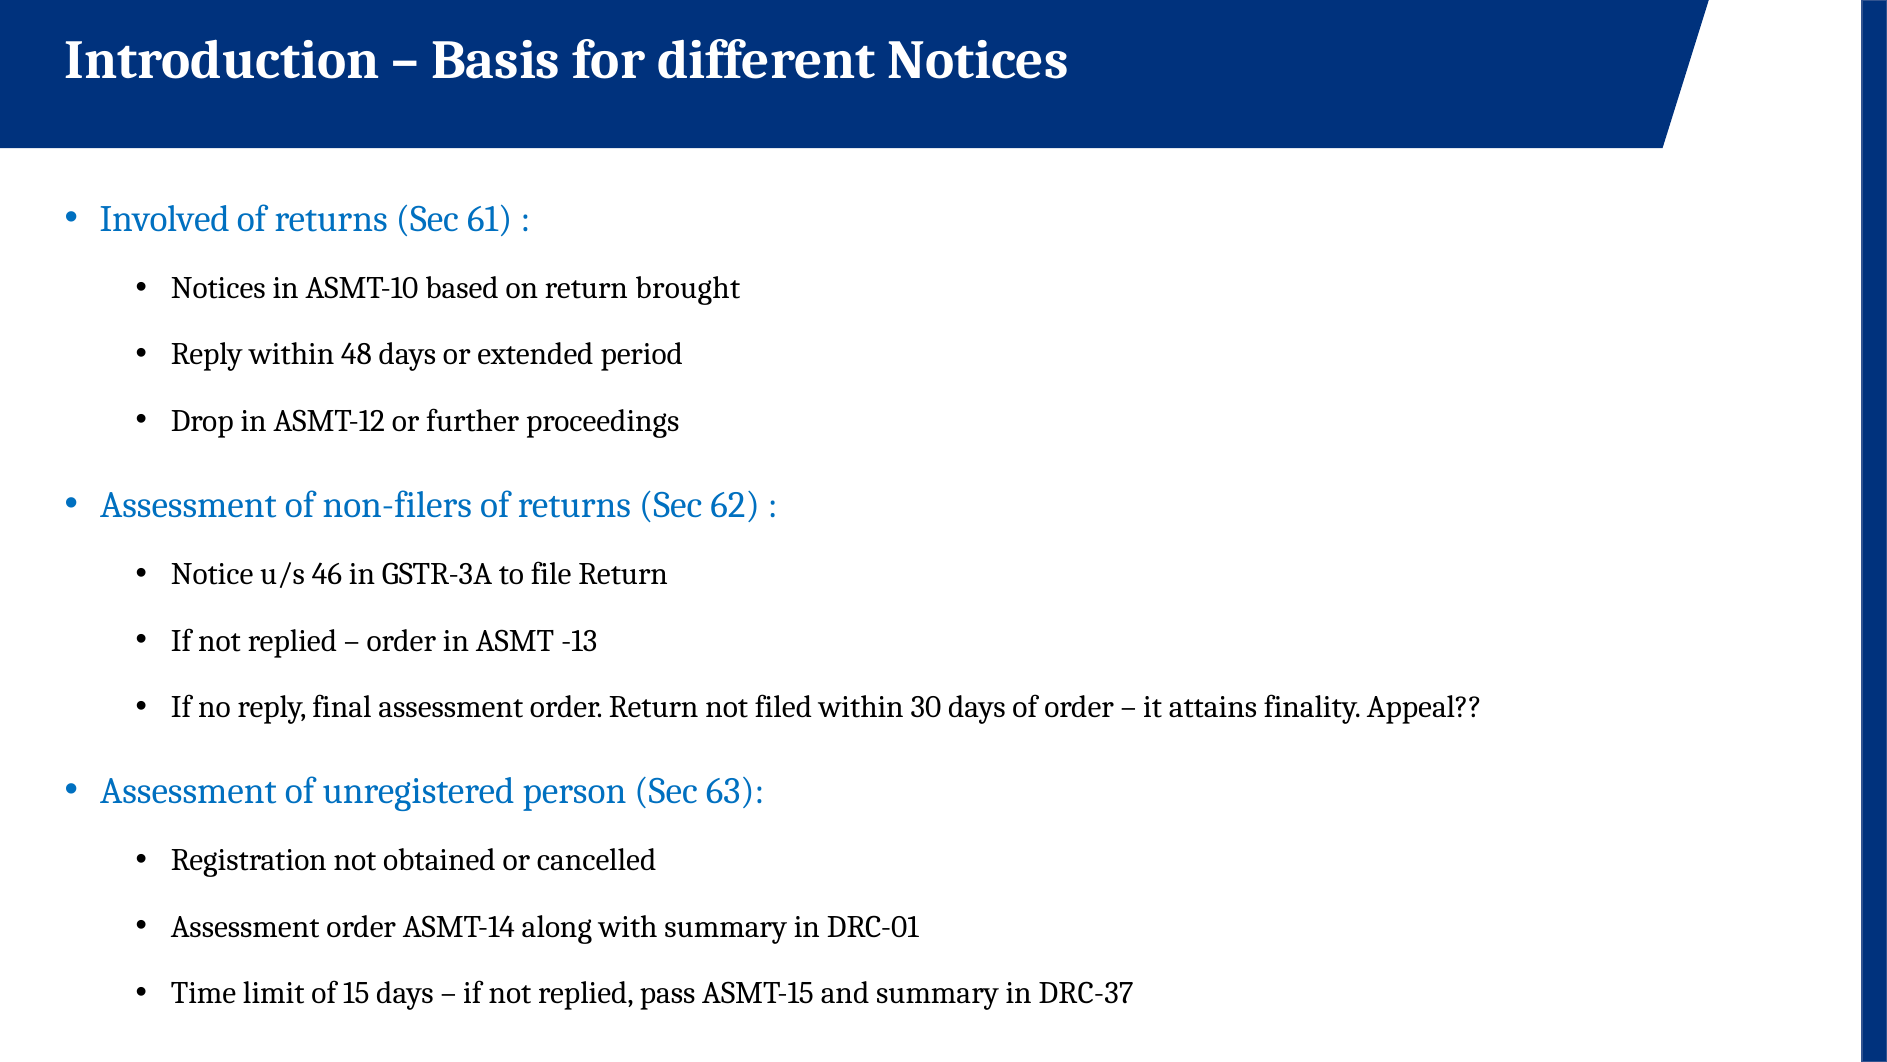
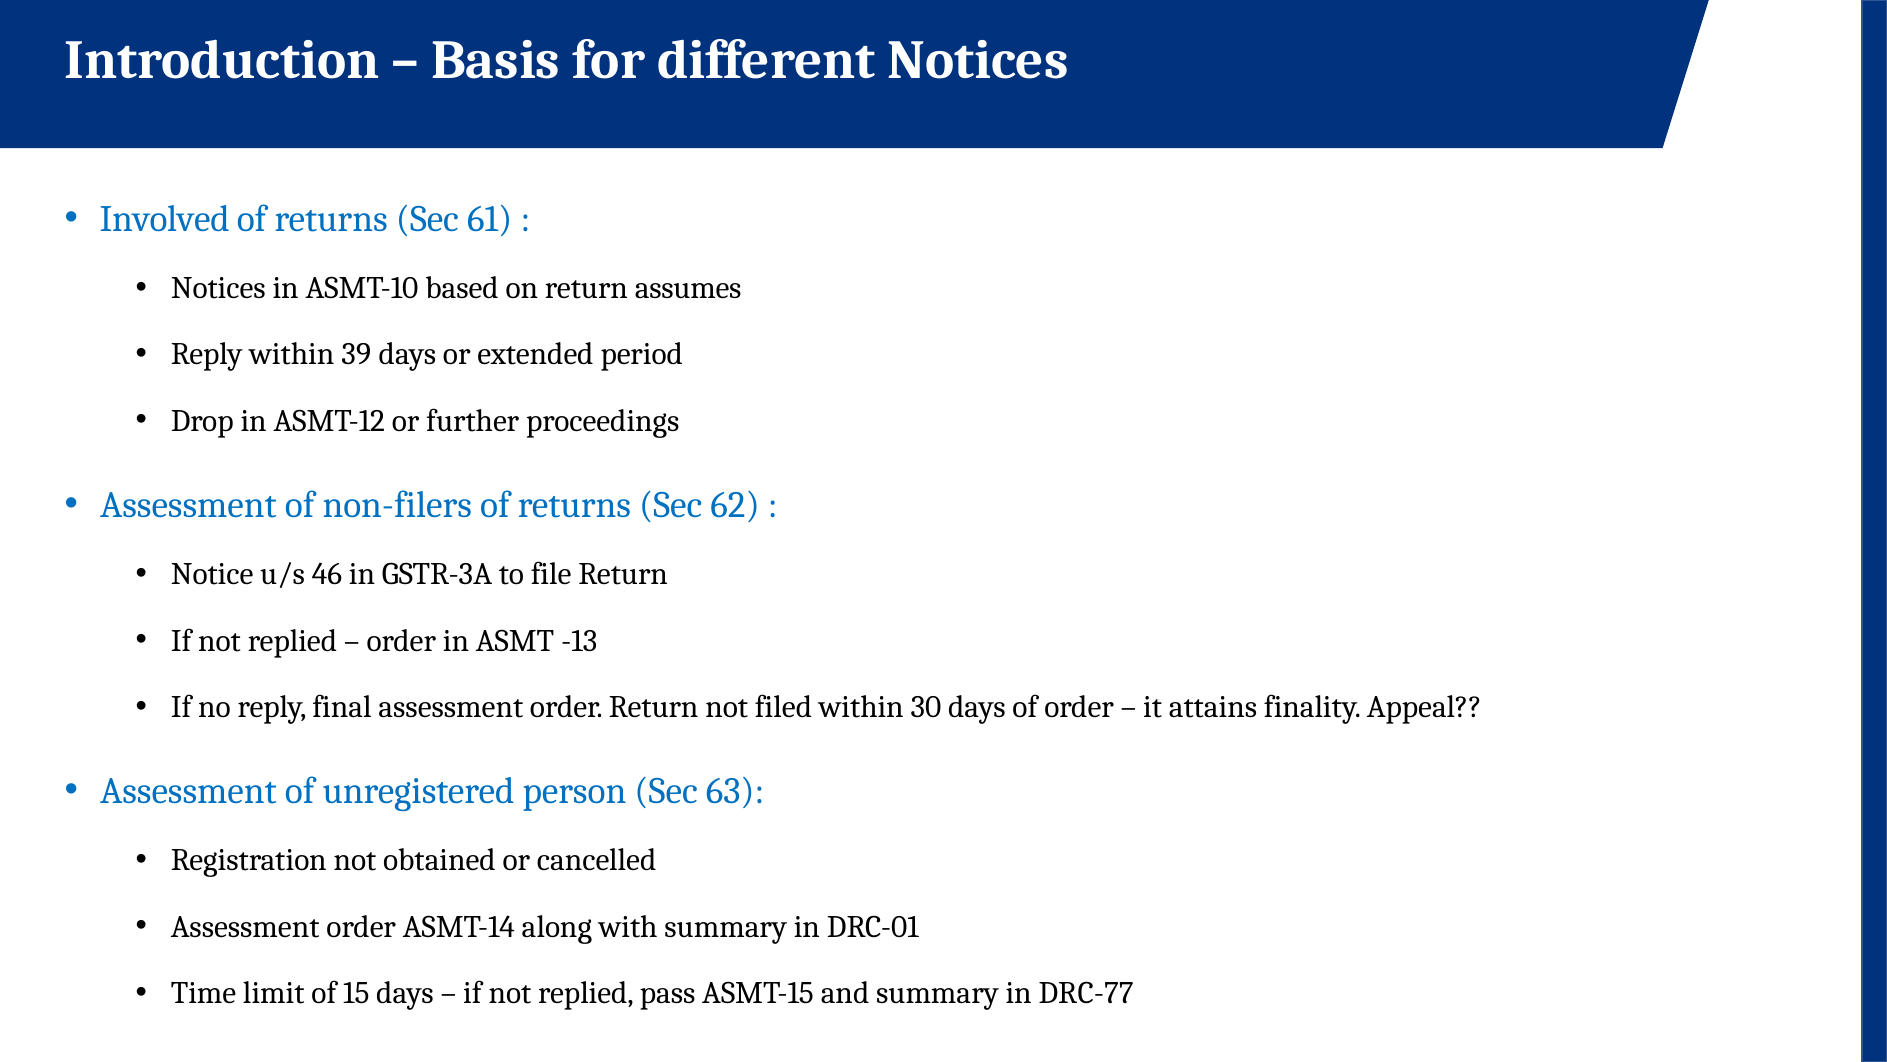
brought: brought -> assumes
48: 48 -> 39
DRC-37: DRC-37 -> DRC-77
